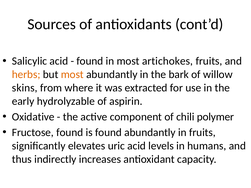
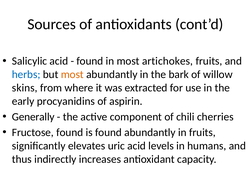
herbs colour: orange -> blue
hydrolyzable: hydrolyzable -> procyanidins
Oxidative: Oxidative -> Generally
polymer: polymer -> cherries
